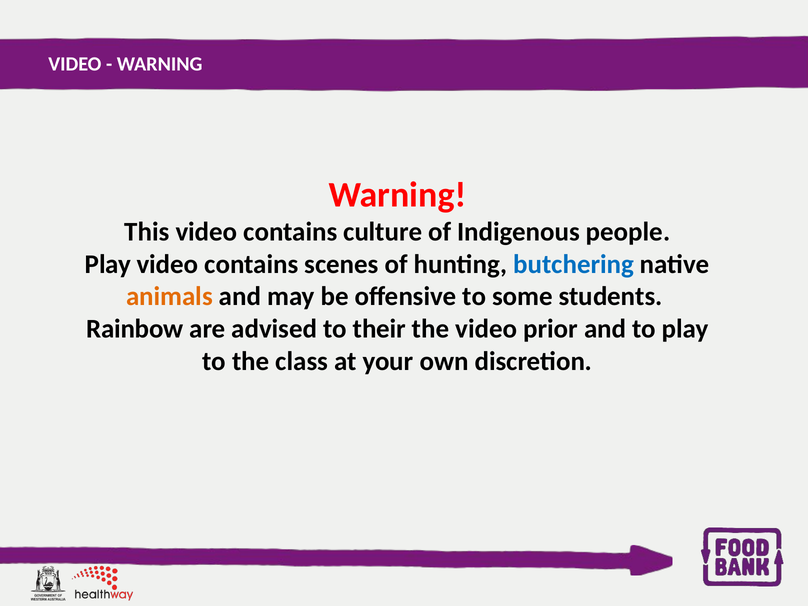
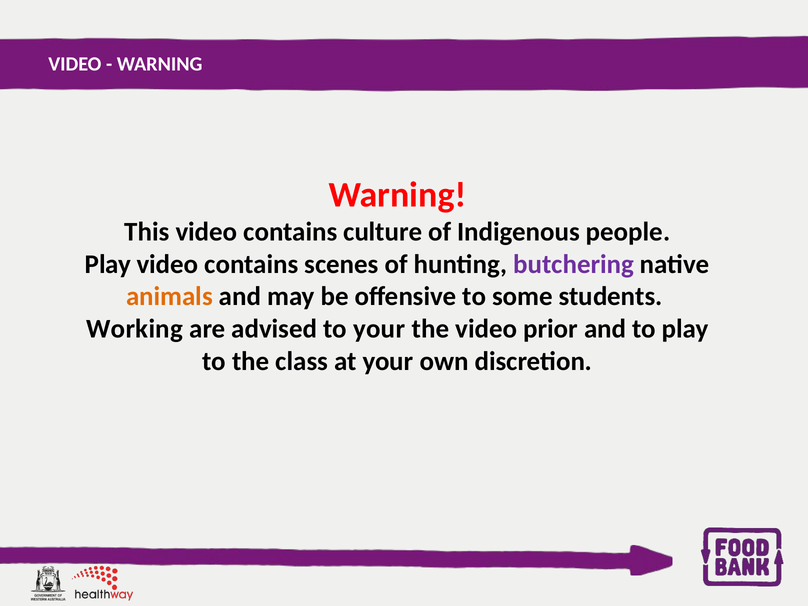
butchering colour: blue -> purple
Rainbow: Rainbow -> Working
to their: their -> your
